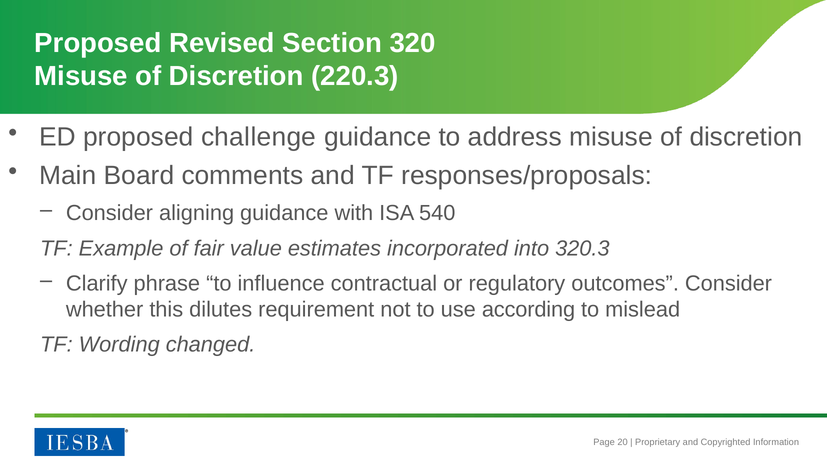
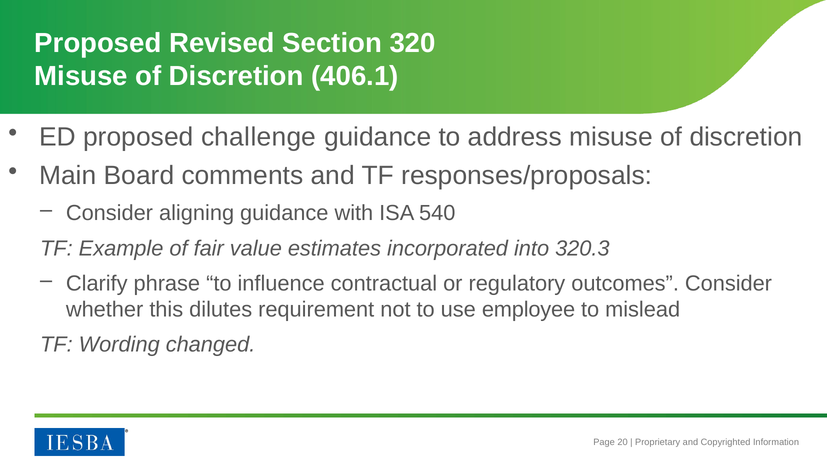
220.3: 220.3 -> 406.1
according: according -> employee
